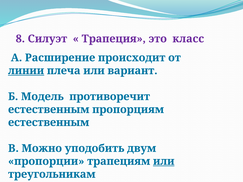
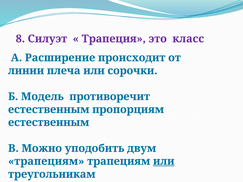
линии underline: present -> none
вариант: вариант -> сорочки
пропорции at (46, 161): пропорции -> трапециям
